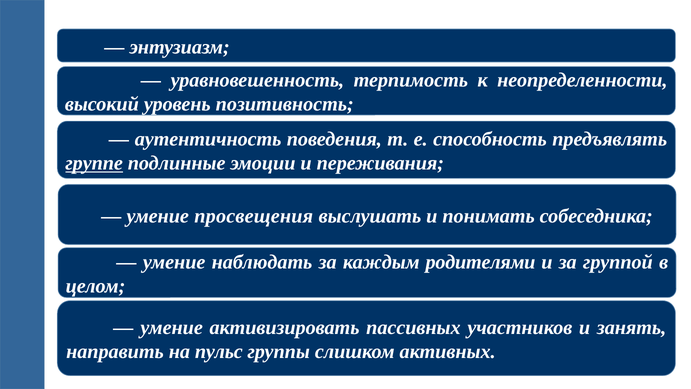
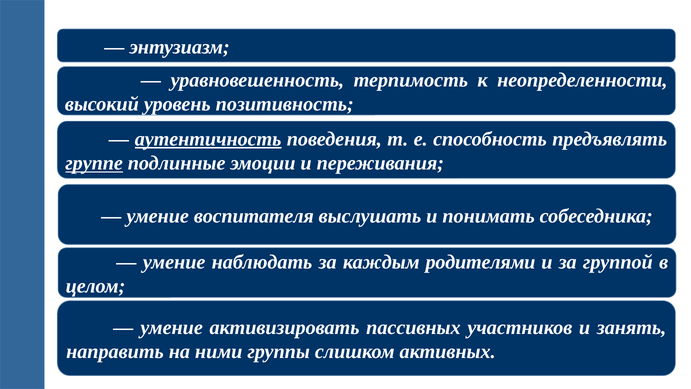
аутентичность underline: none -> present
просвещения: просвещения -> воспитателя
пульс: пульс -> ними
